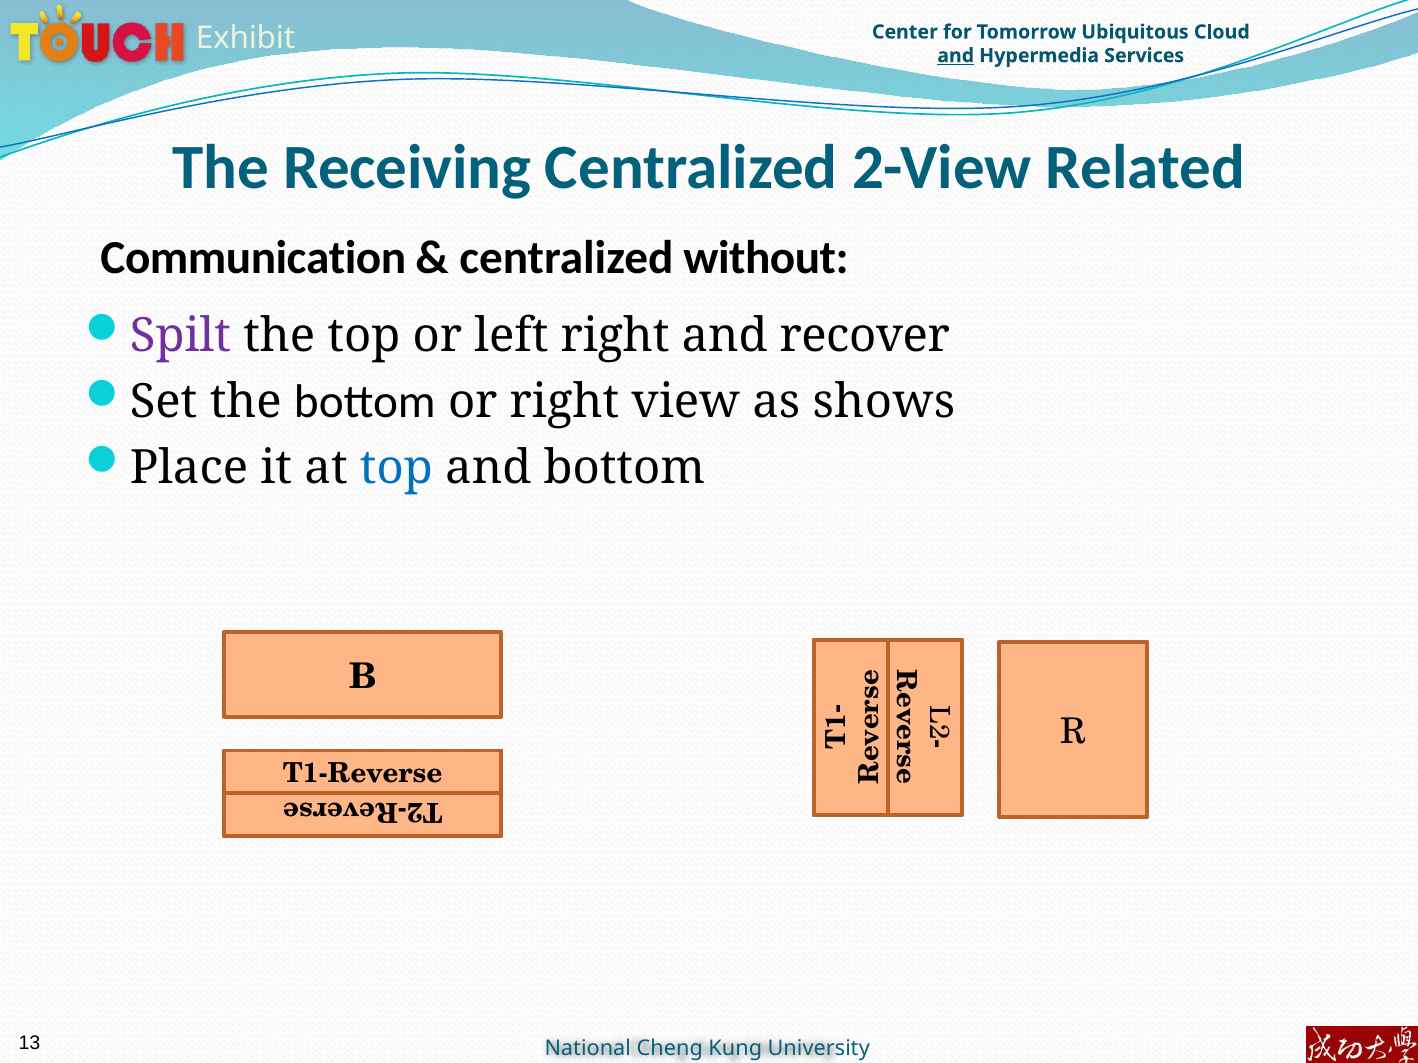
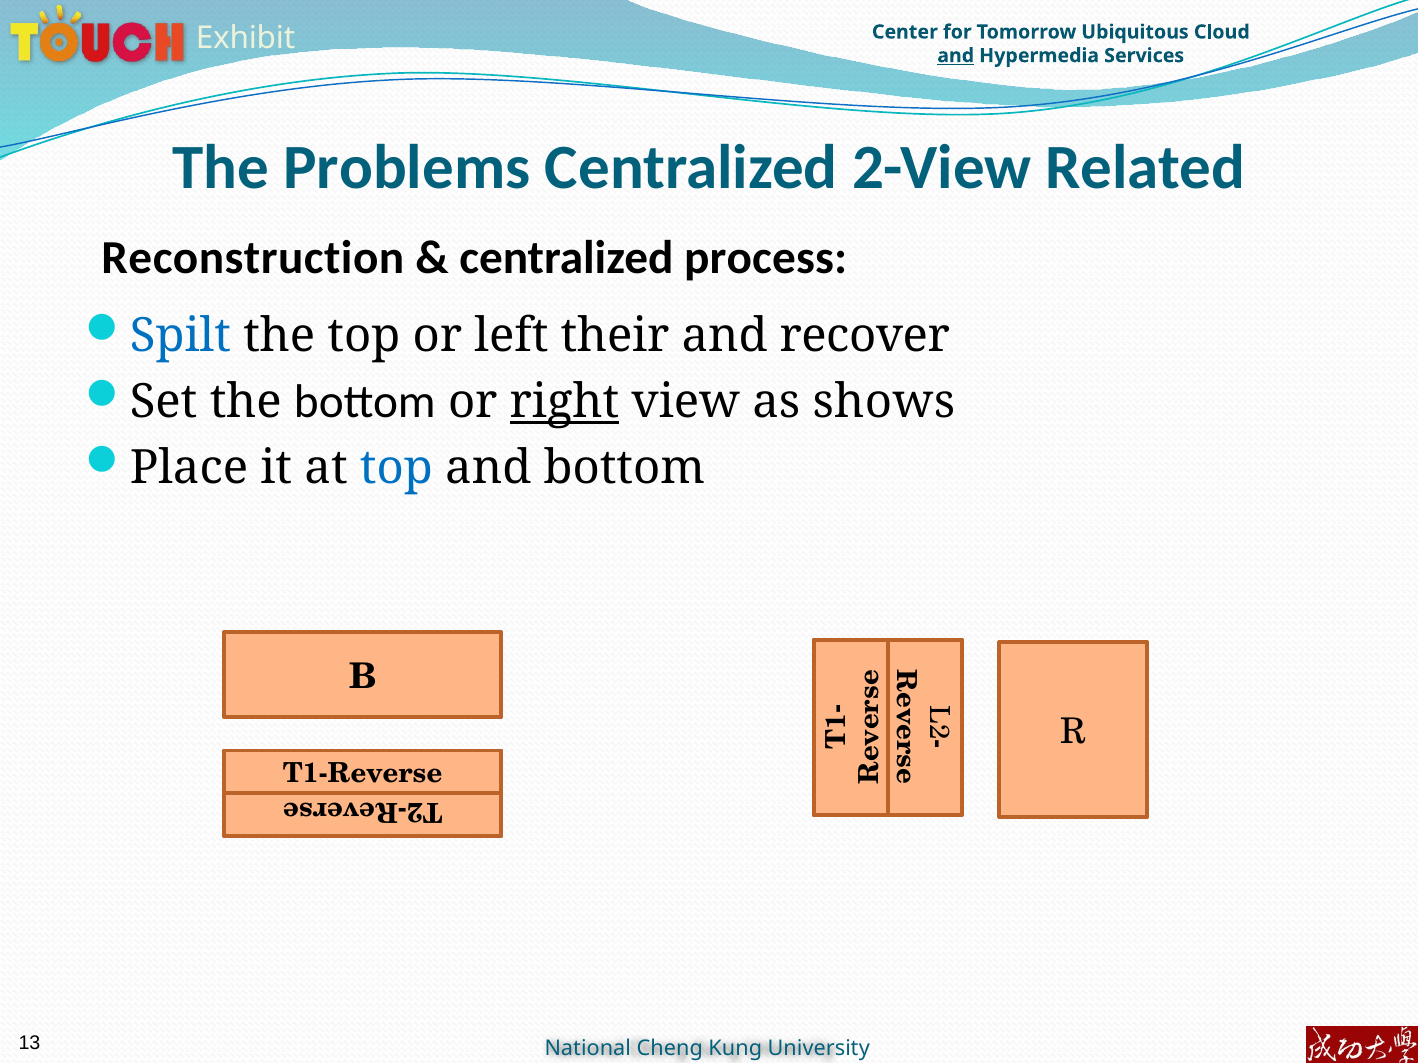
Receiving: Receiving -> Problems
Communication: Communication -> Reconstruction
without: without -> process
Spilt colour: purple -> blue
left right: right -> their
right at (564, 402) underline: none -> present
